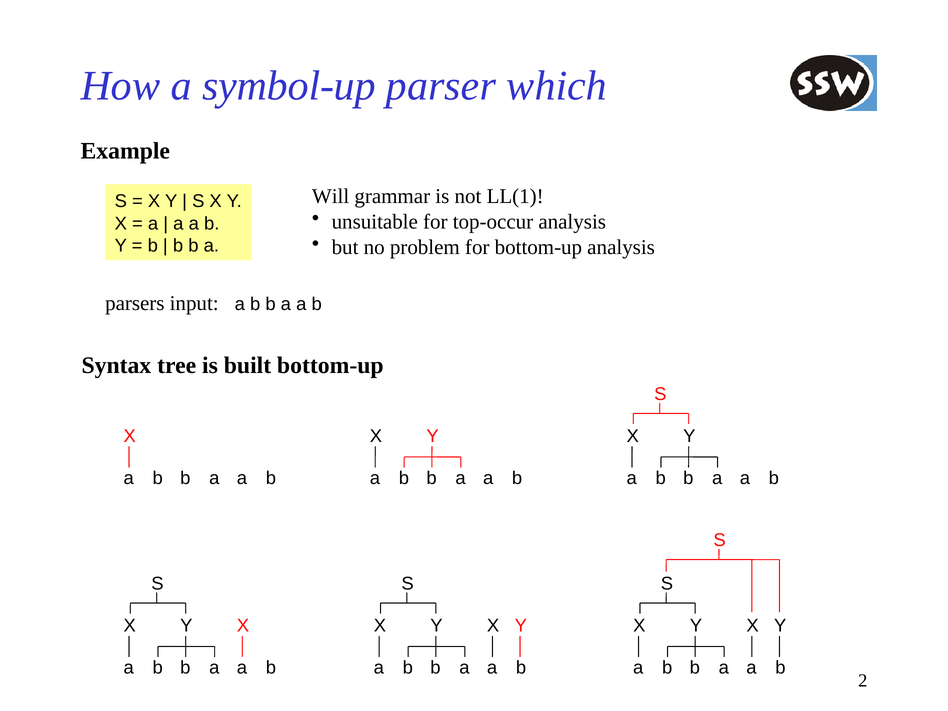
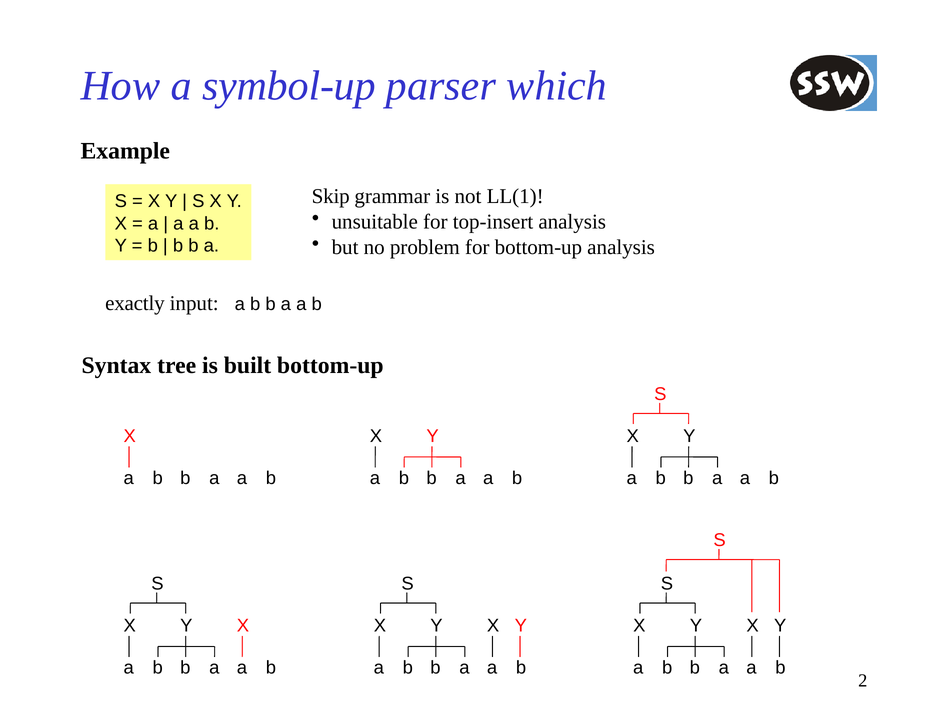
Will: Will -> Skip
top-occur: top-occur -> top-insert
parsers: parsers -> exactly
